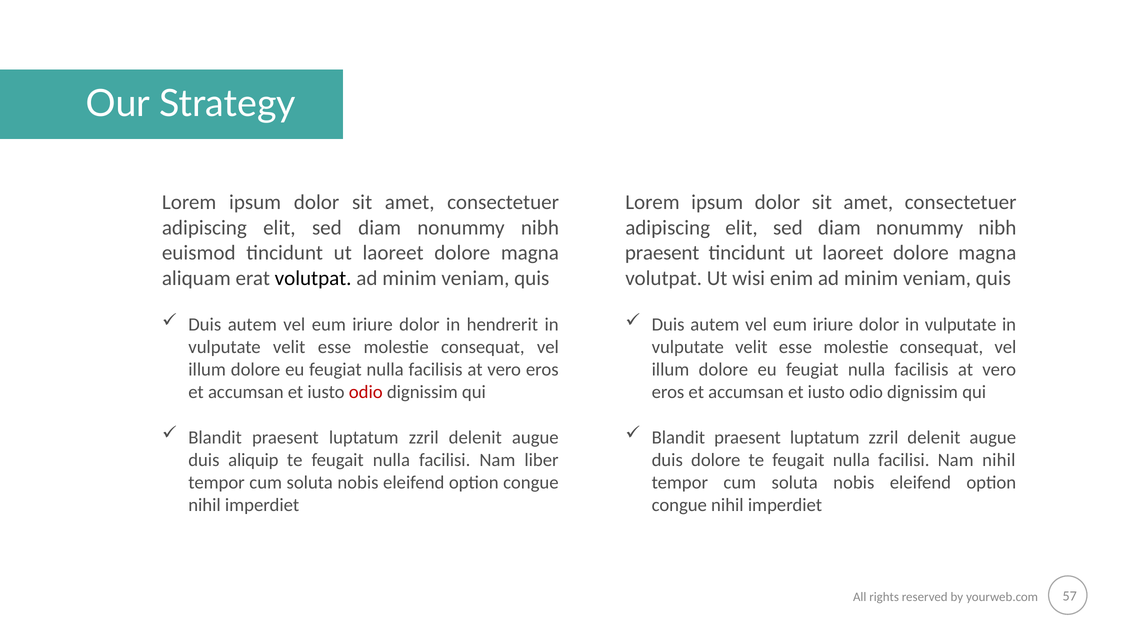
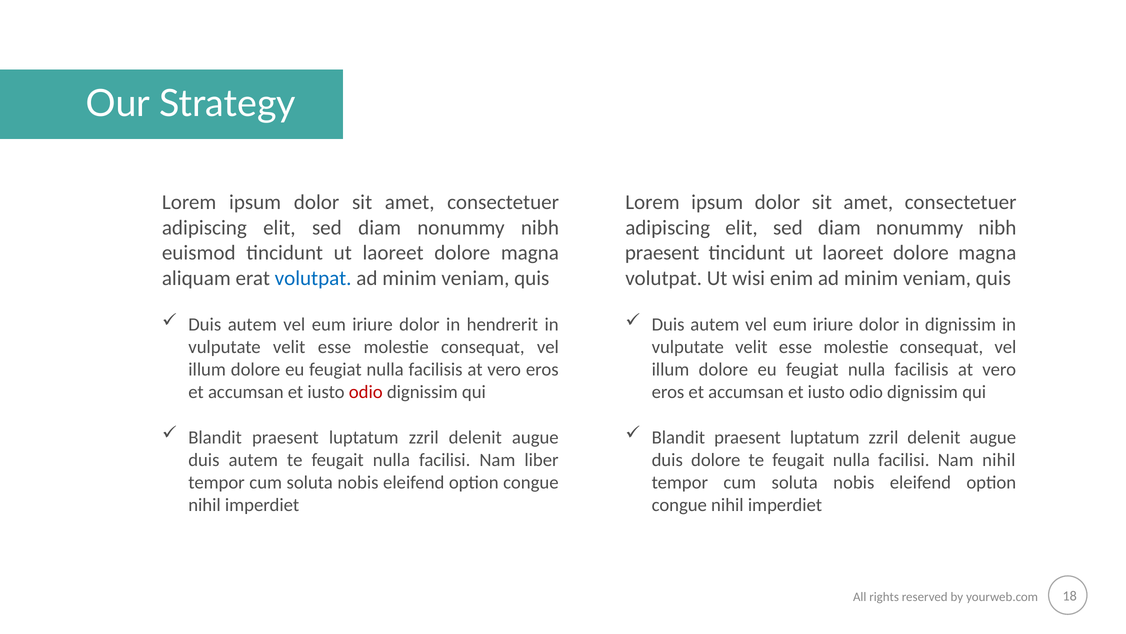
volutpat at (313, 278) colour: black -> blue
dolor in vulputate: vulputate -> dignissim
aliquip at (253, 459): aliquip -> autem
57: 57 -> 18
